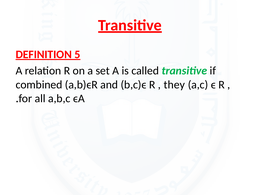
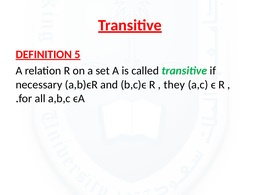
combined: combined -> necessary
